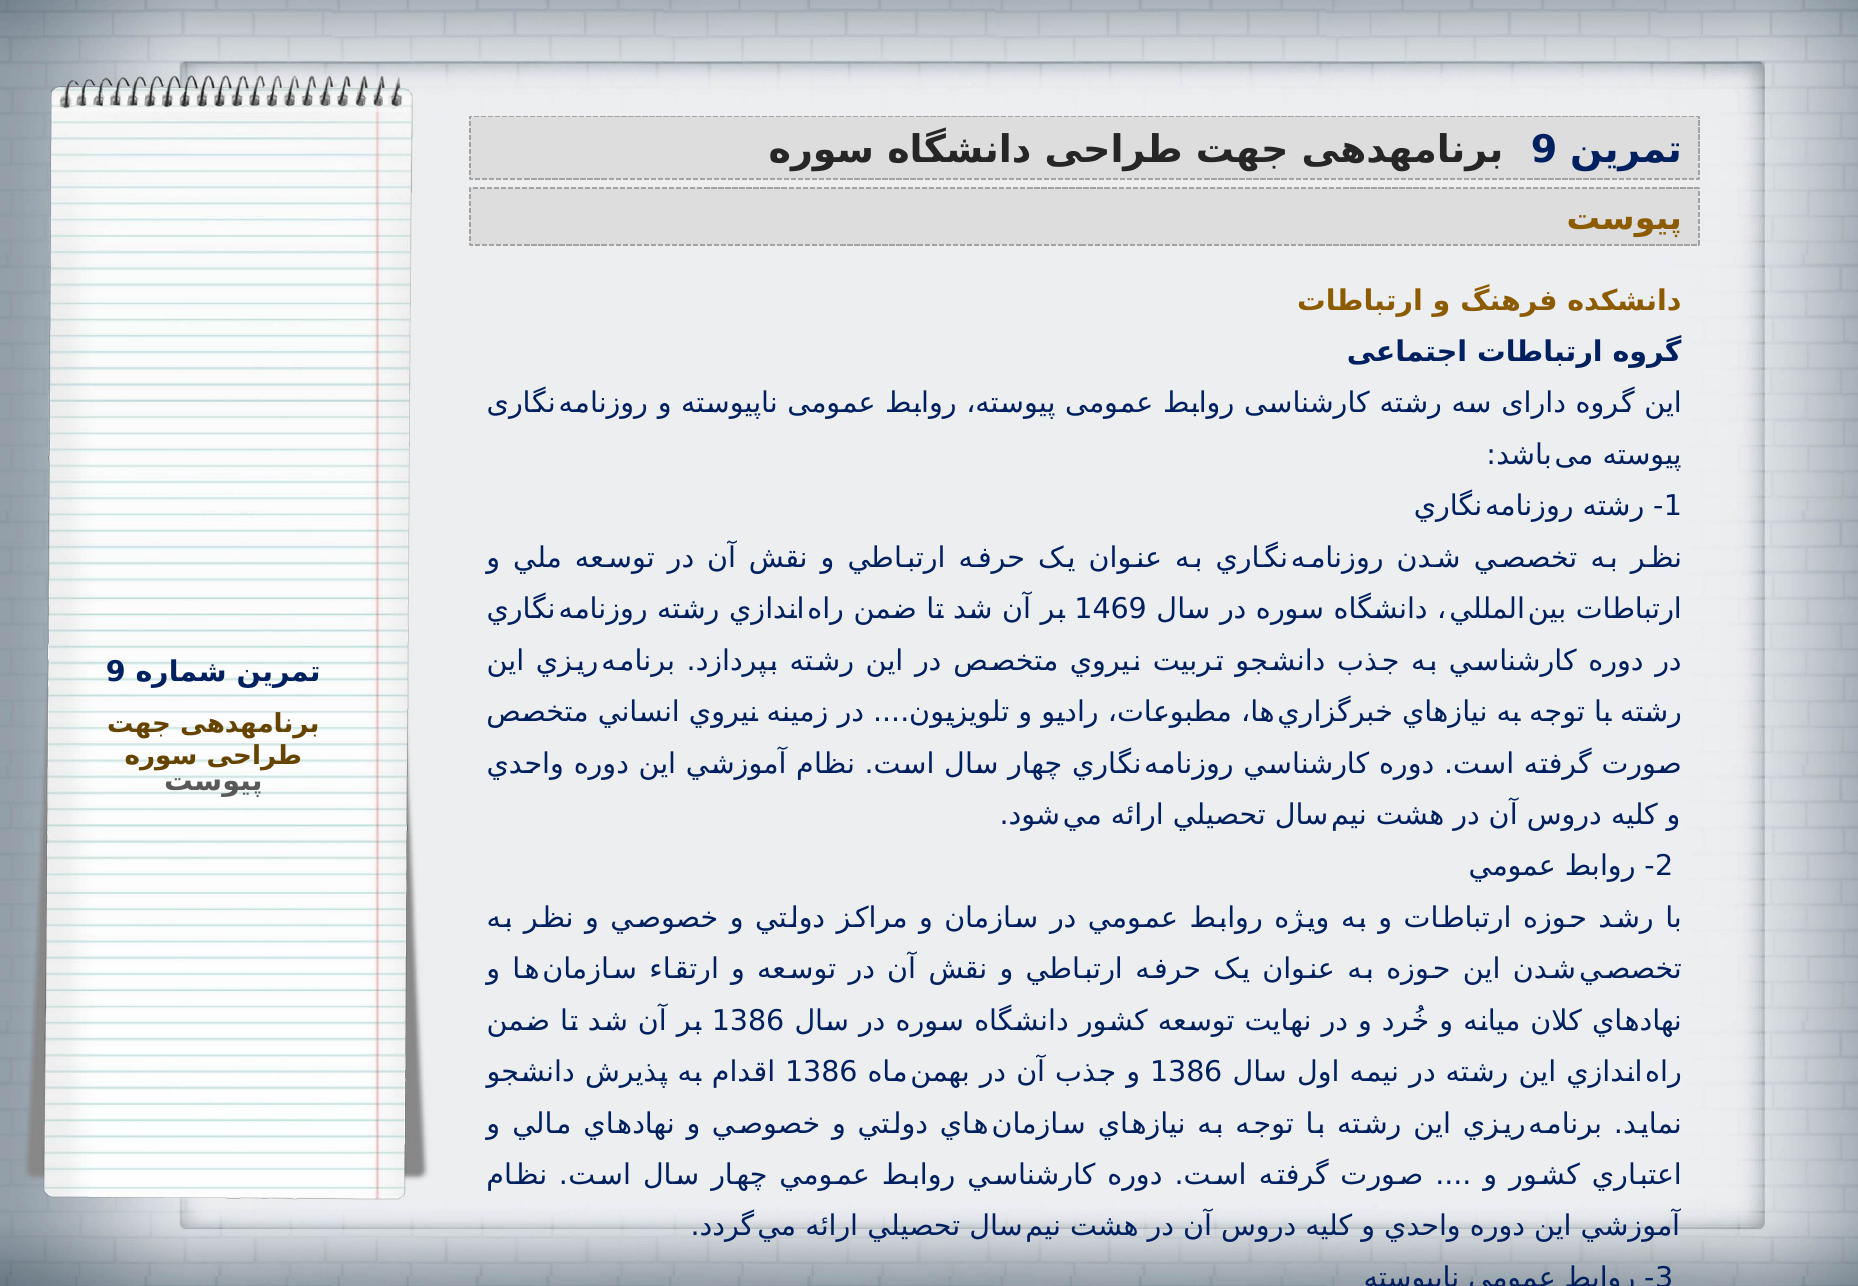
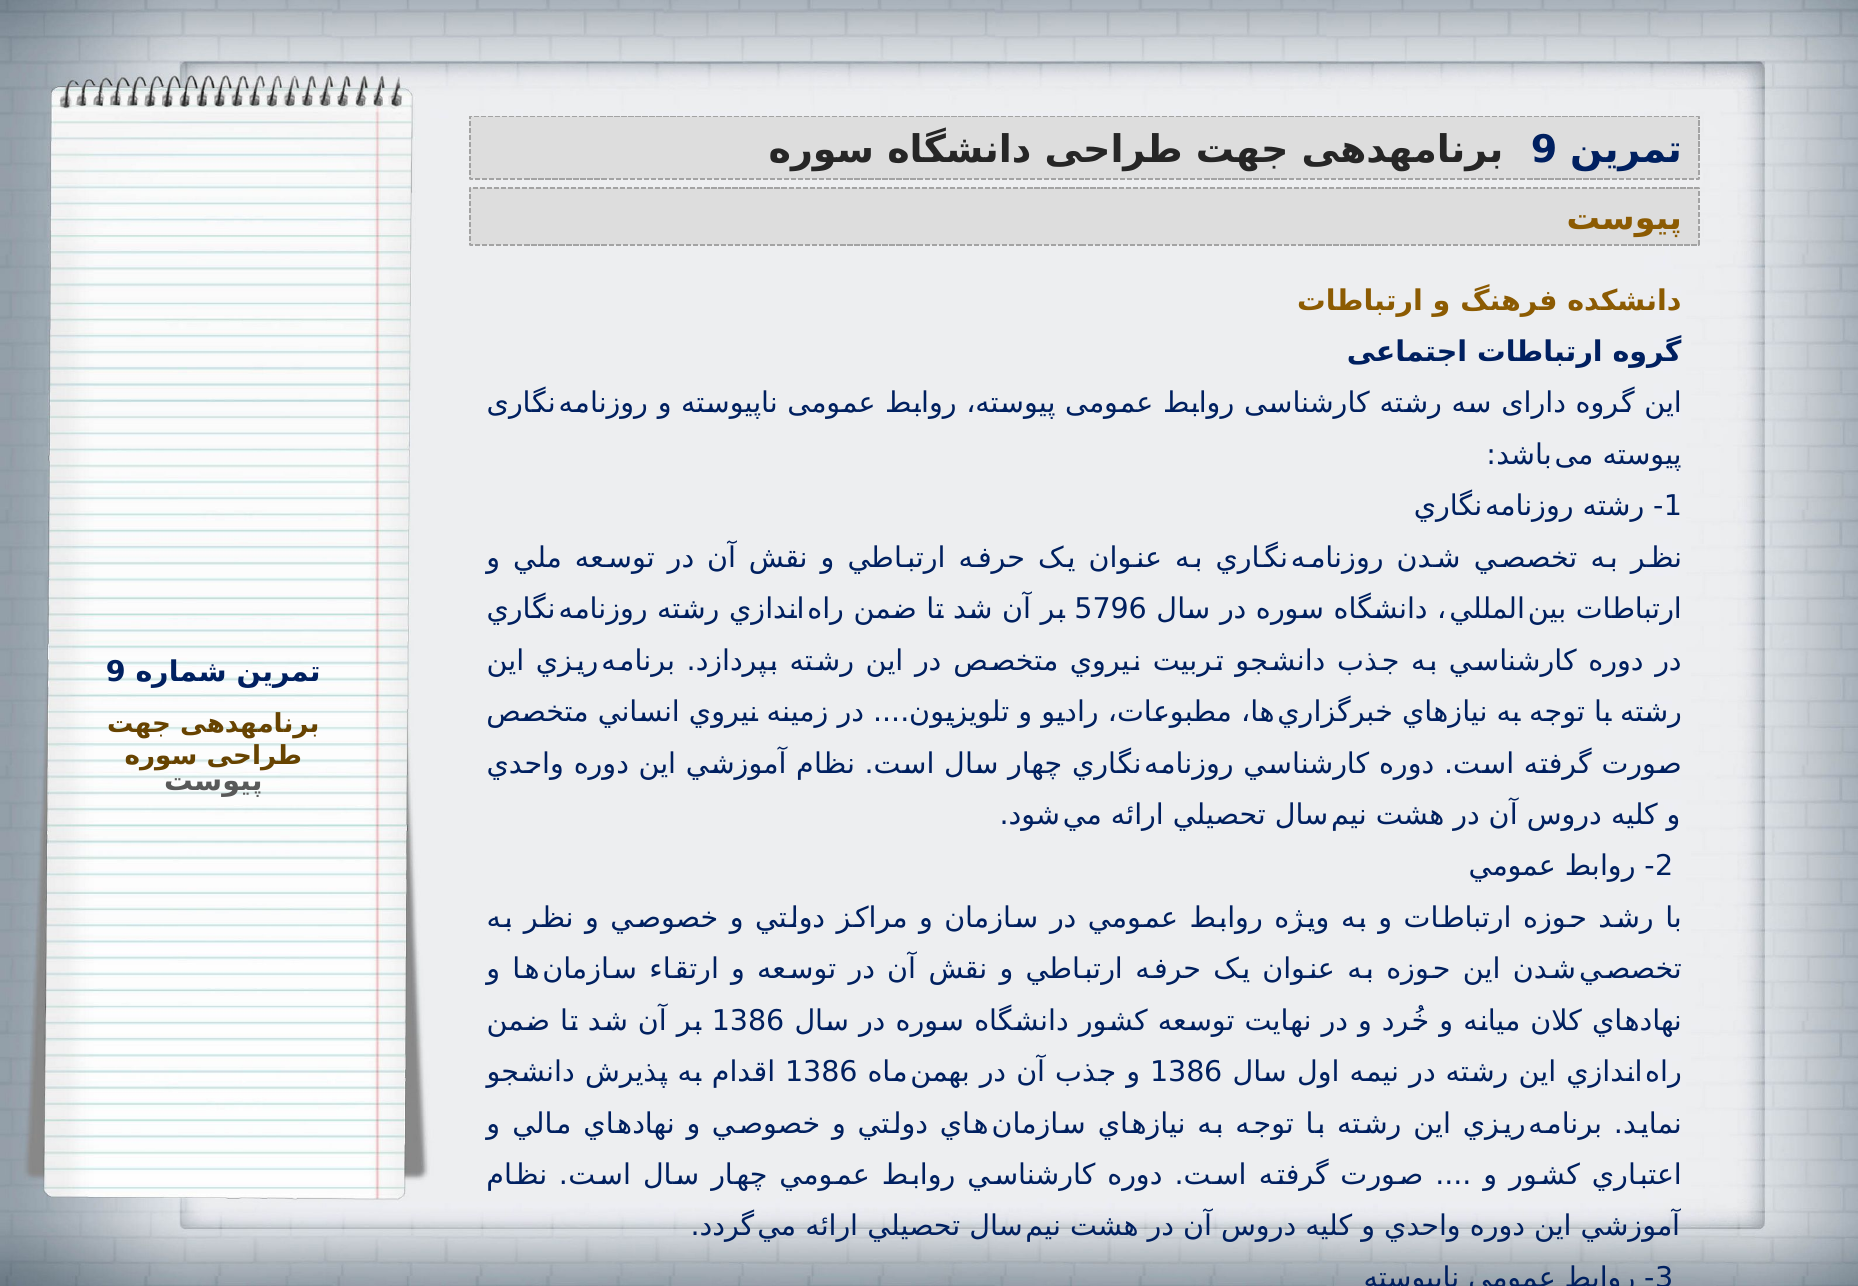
1469: 1469 -> 5796
